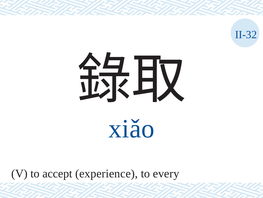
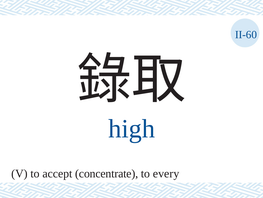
II-32: II-32 -> II-60
xiǎo: xiǎo -> high
experience: experience -> concentrate
